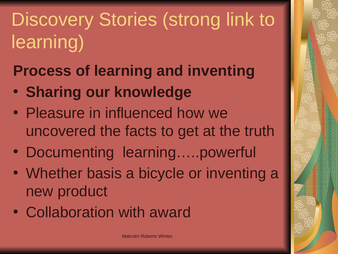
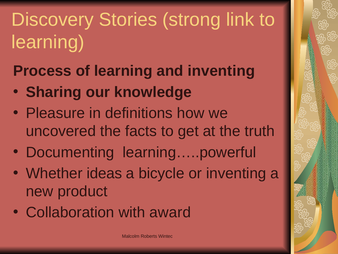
influenced: influenced -> definitions
basis: basis -> ideas
